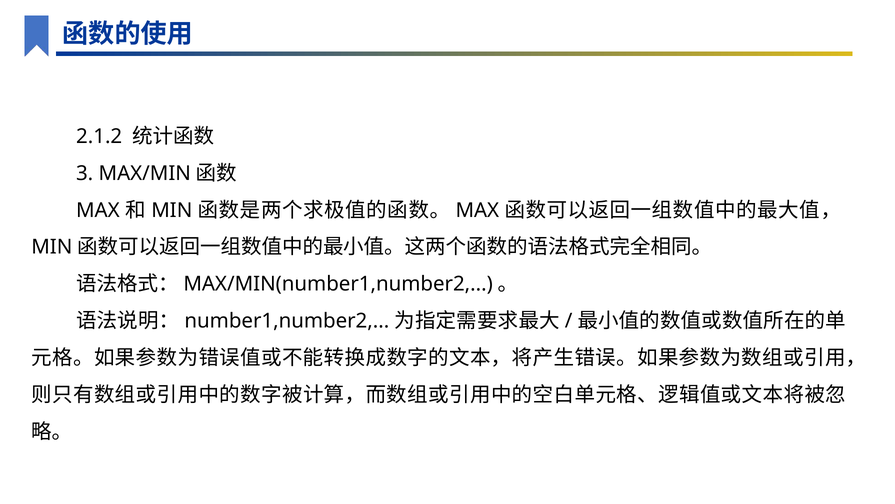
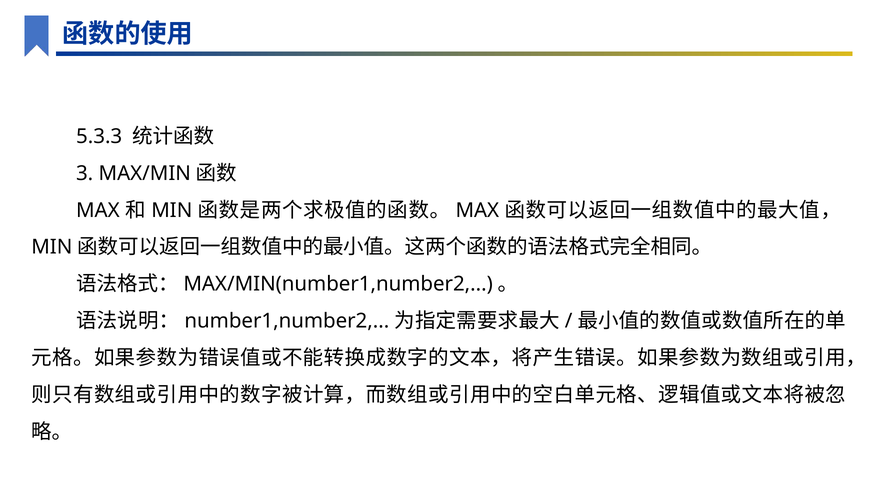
2.1.2: 2.1.2 -> 5.3.3
